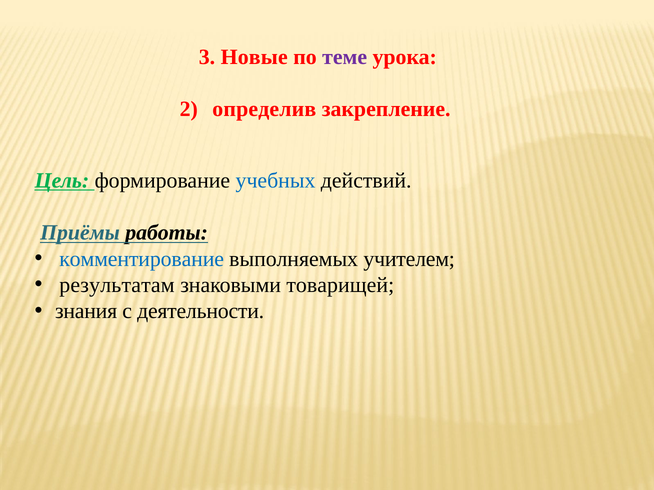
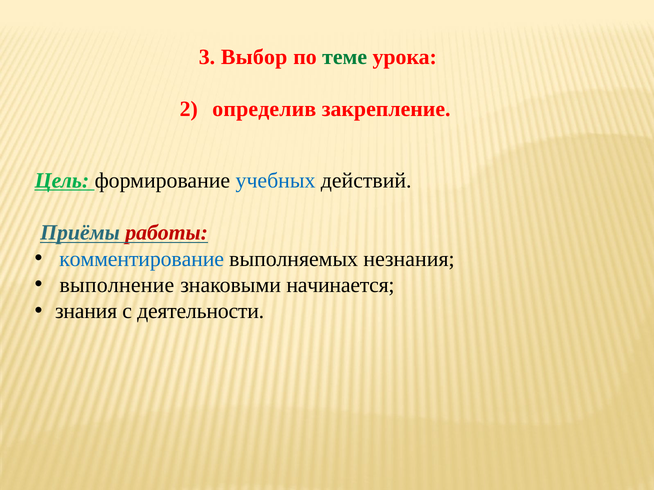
Новые: Новые -> Выбор
теме colour: purple -> green
работы colour: black -> red
учителем: учителем -> незнания
результатам: результатам -> выполнение
товарищей: товарищей -> начинается
